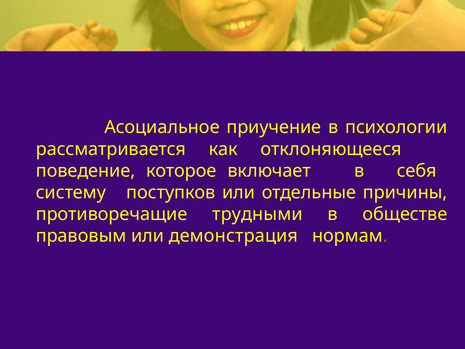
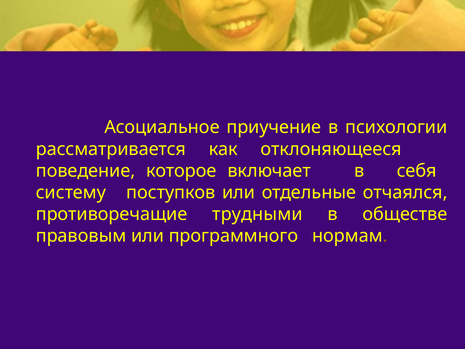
причины: причины -> отчаялся
демонстрация: демонстрация -> программного
